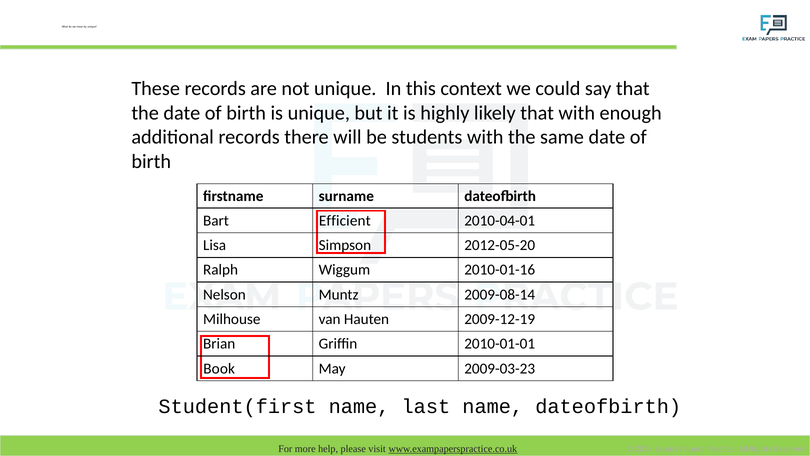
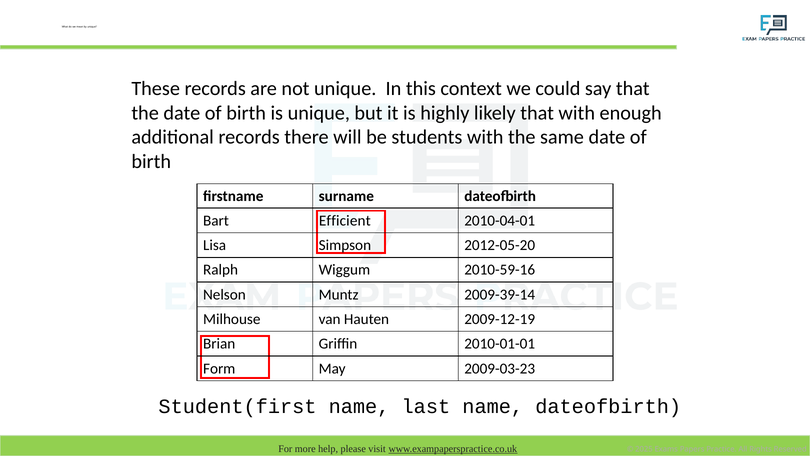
2010-01-16: 2010-01-16 -> 2010-59-16
2009-08-14: 2009-08-14 -> 2009-39-14
Book: Book -> Form
